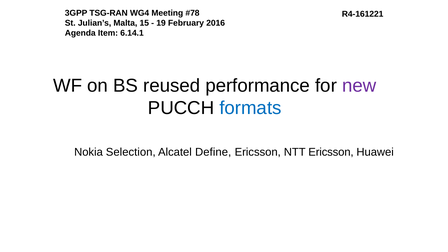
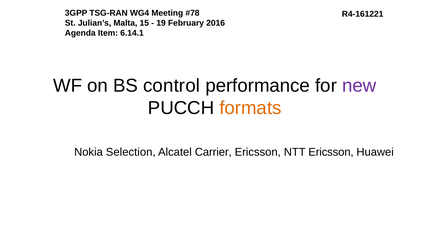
reused: reused -> control
formats colour: blue -> orange
Define: Define -> Carrier
